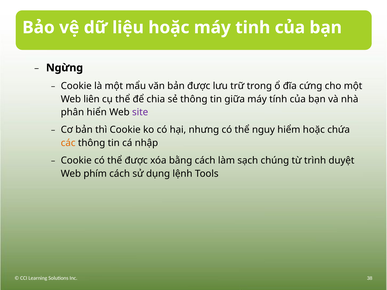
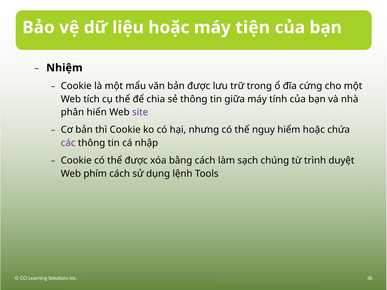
tinh: tinh -> tiện
Ngừng: Ngừng -> Nhiệm
liên: liên -> tích
các colour: orange -> purple
